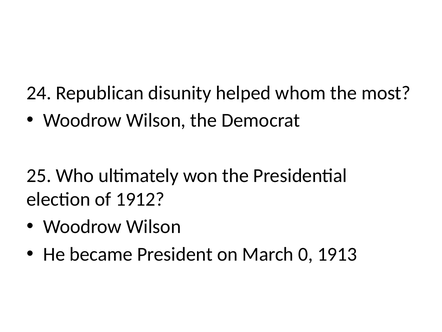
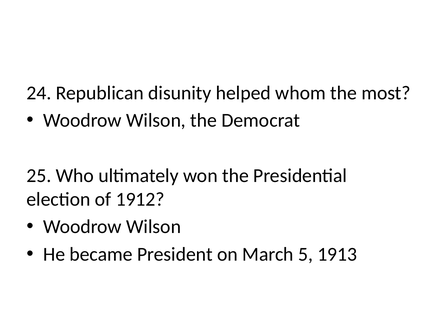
0: 0 -> 5
